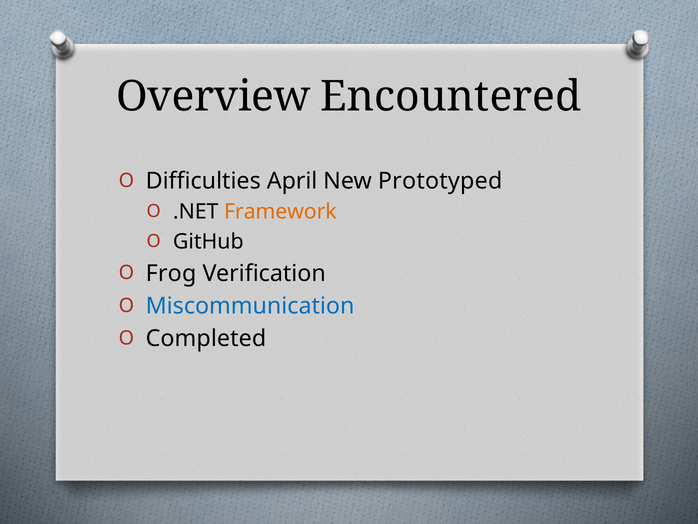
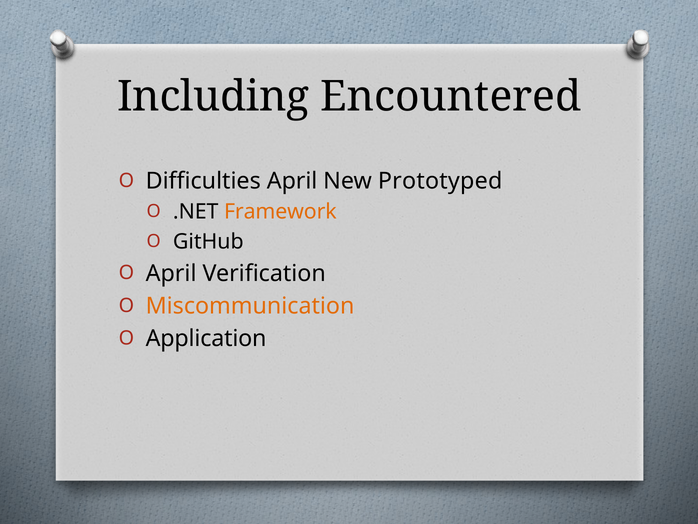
Overview: Overview -> Including
Frog at (171, 273): Frog -> April
Miscommunication colour: blue -> orange
Completed: Completed -> Application
